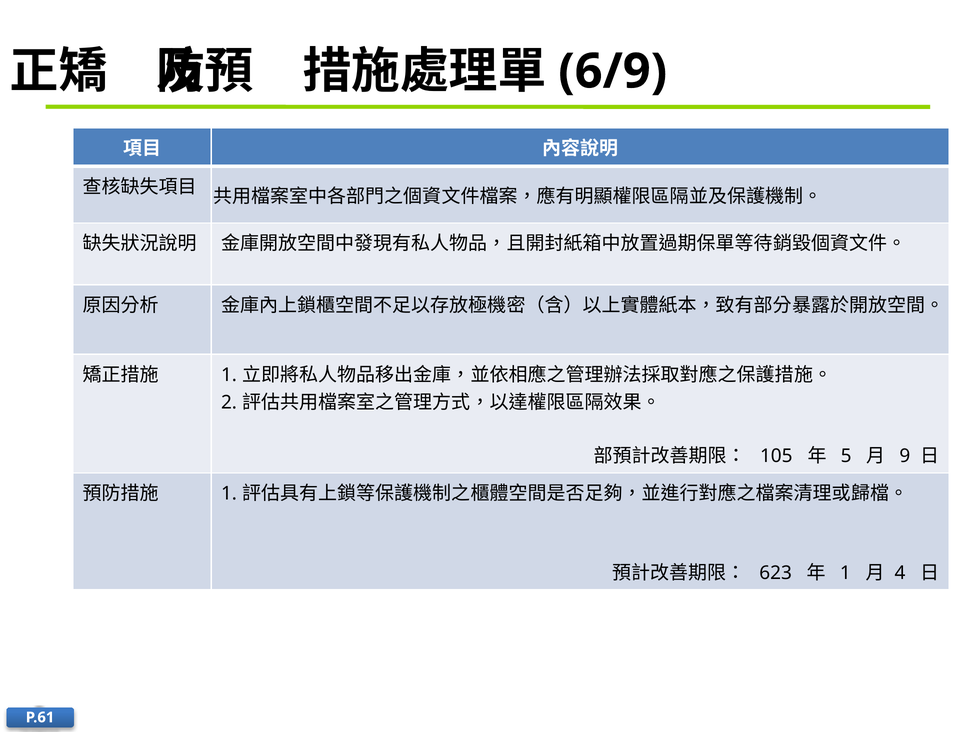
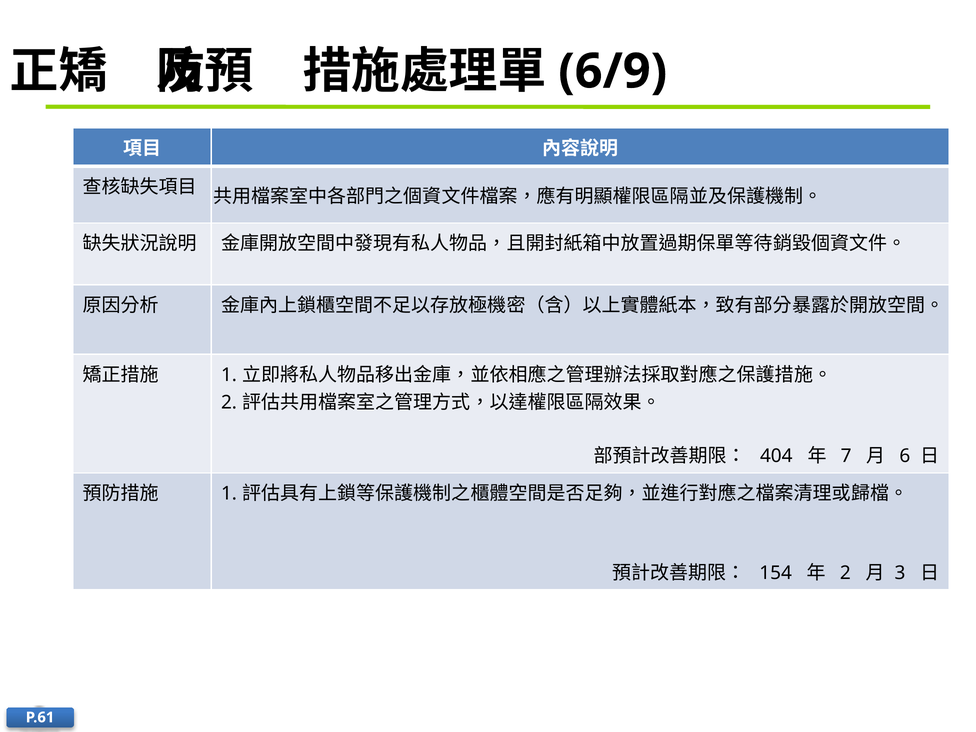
105: 105 -> 404
5: 5 -> 7
9: 9 -> 6
623: 623 -> 154
1 at (845, 573): 1 -> 2
4: 4 -> 3
